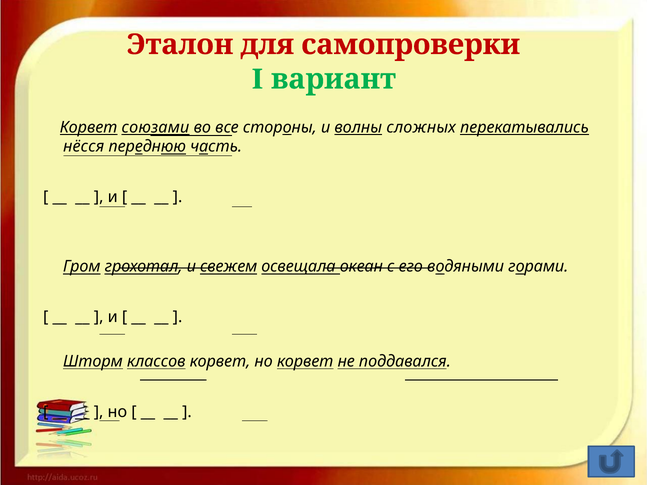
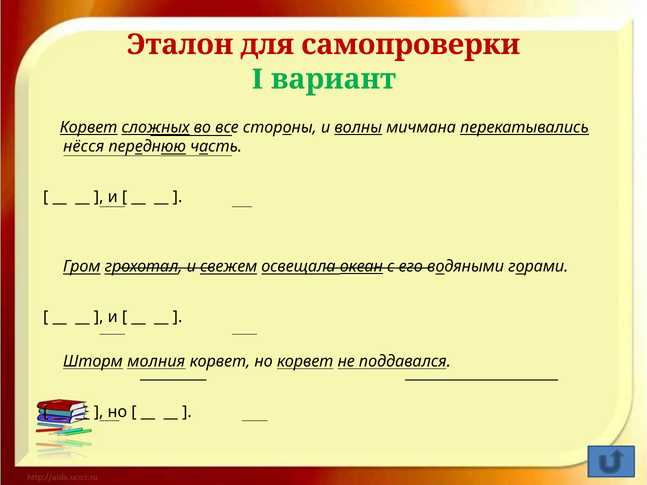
союзами: союзами -> сложных
сложных: сложных -> мичмана
океан underline: none -> present
классов: классов -> молния
